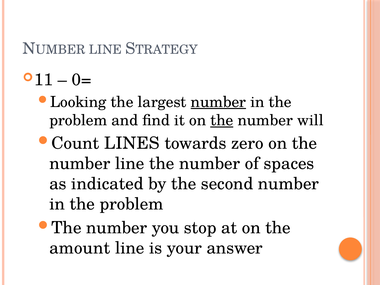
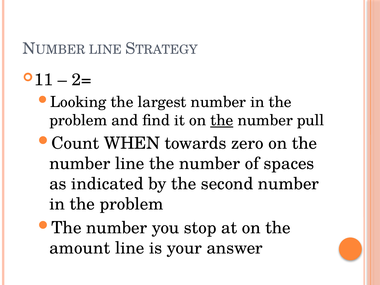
0=: 0= -> 2=
number at (218, 102) underline: present -> none
will: will -> pull
LINES: LINES -> WHEN
